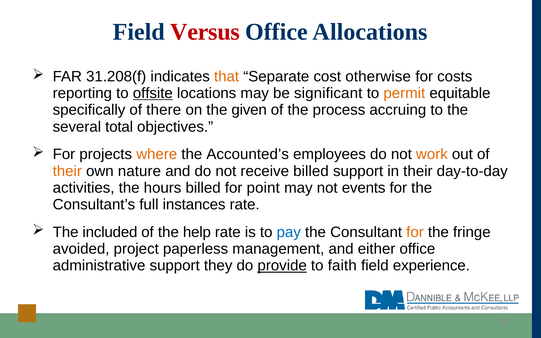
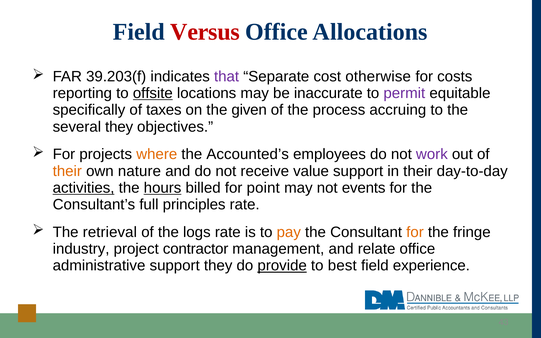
31.208(f: 31.208(f -> 39.203(f
that colour: orange -> purple
significant: significant -> inaccurate
permit colour: orange -> purple
there: there -> taxes
several total: total -> they
work colour: orange -> purple
receive billed: billed -> value
activities underline: none -> present
hours underline: none -> present
instances: instances -> principles
included: included -> retrieval
help: help -> logs
pay colour: blue -> orange
avoided: avoided -> industry
paperless: paperless -> contractor
either: either -> relate
faith: faith -> best
